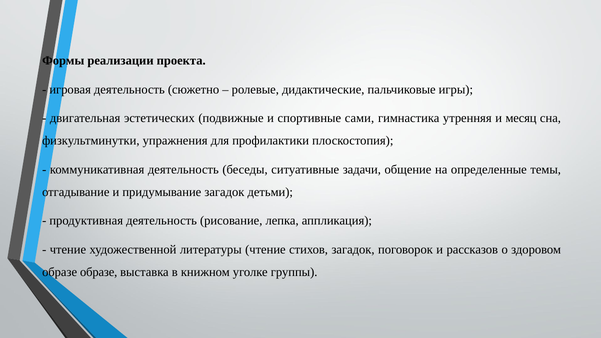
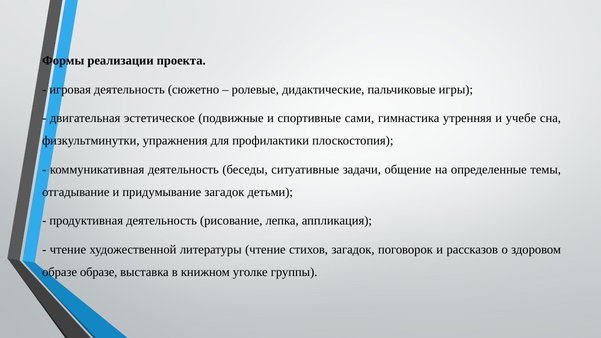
эстетических: эстетических -> эстетическое
месяц: месяц -> учебе
